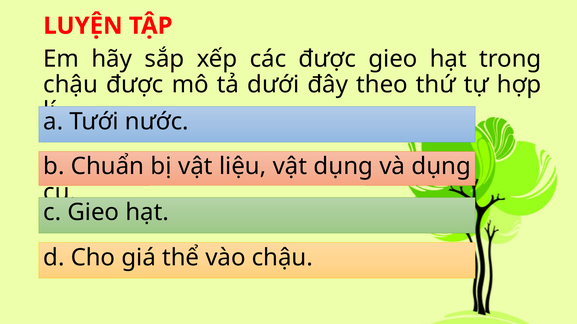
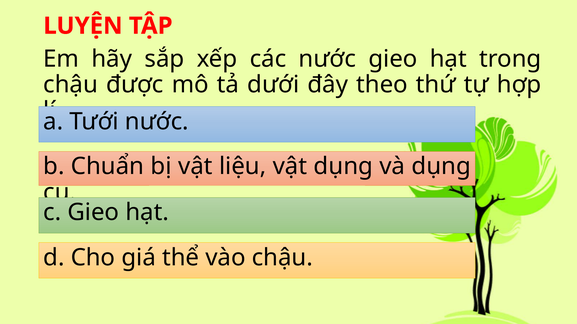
các được: được -> nước
